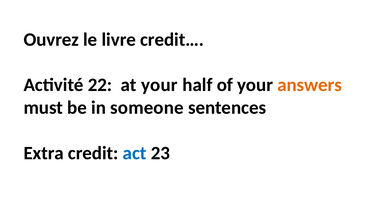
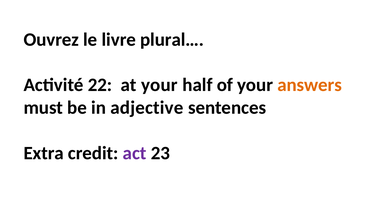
credit…: credit… -> plural…
someone: someone -> adjective
act colour: blue -> purple
